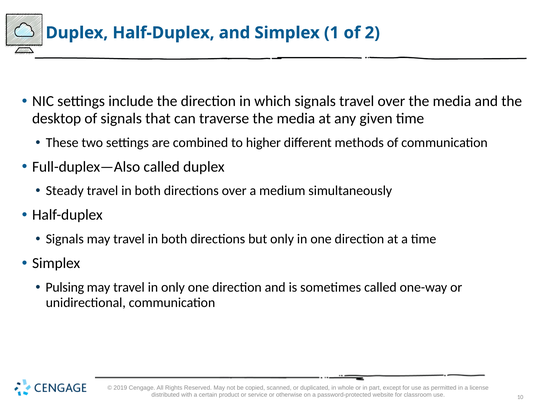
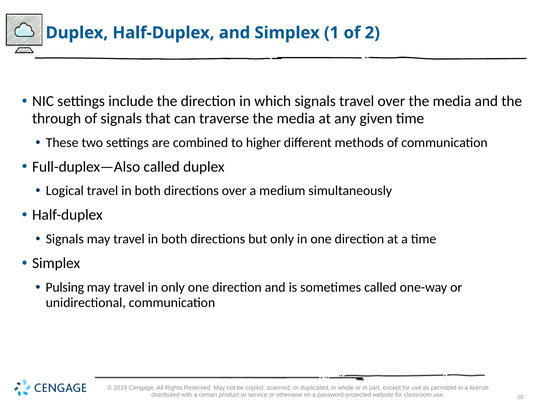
desktop: desktop -> through
Steady: Steady -> Logical
